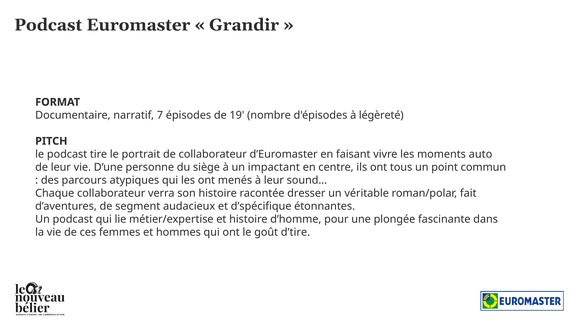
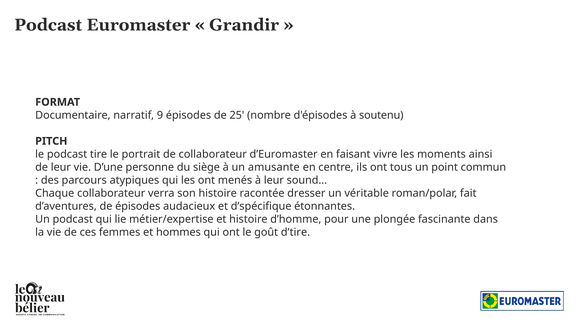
7: 7 -> 9
19: 19 -> 25
légèreté: légèreté -> soutenu
auto: auto -> ainsi
impactant: impactant -> amusante
de segment: segment -> épisodes
